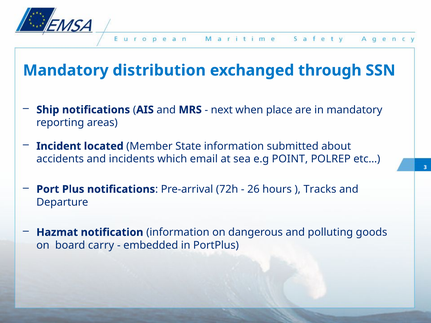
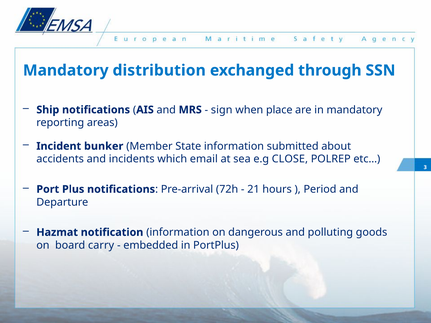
next: next -> sign
located: located -> bunker
POINT: POINT -> CLOSE
26: 26 -> 21
Tracks: Tracks -> Period
